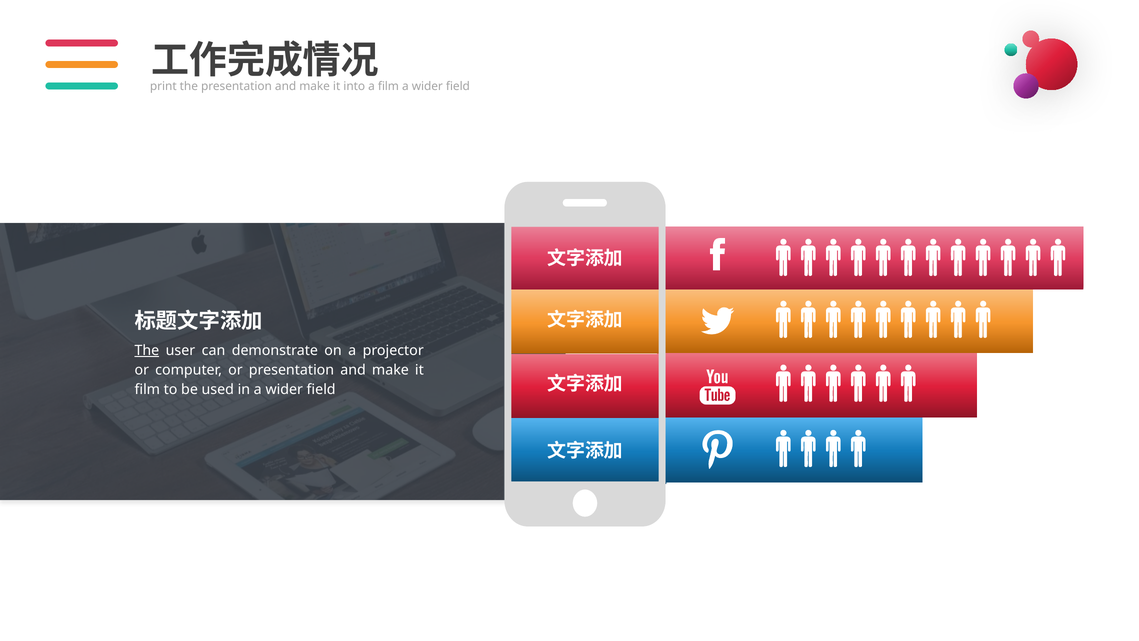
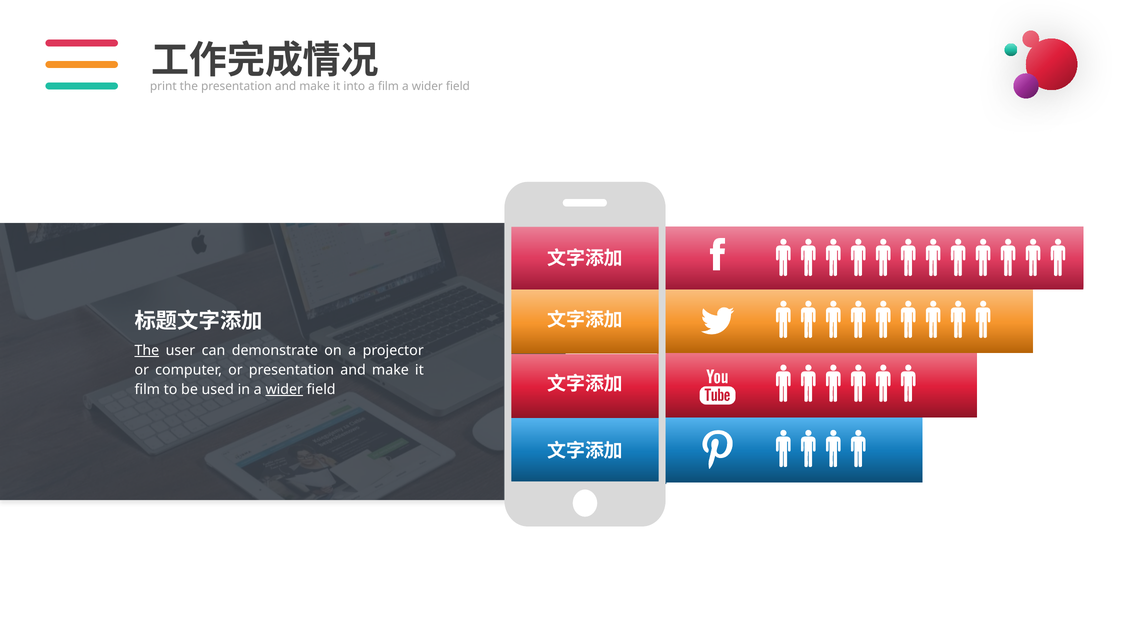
wider at (284, 389) underline: none -> present
